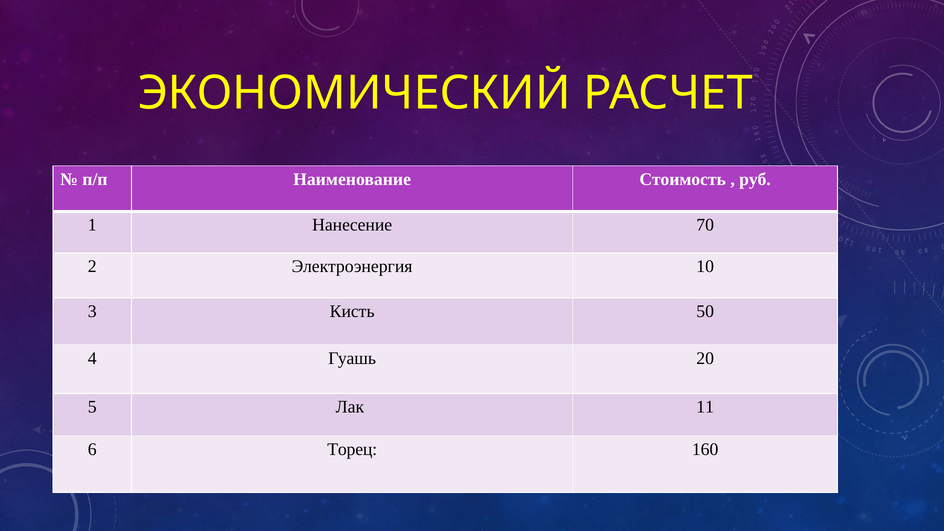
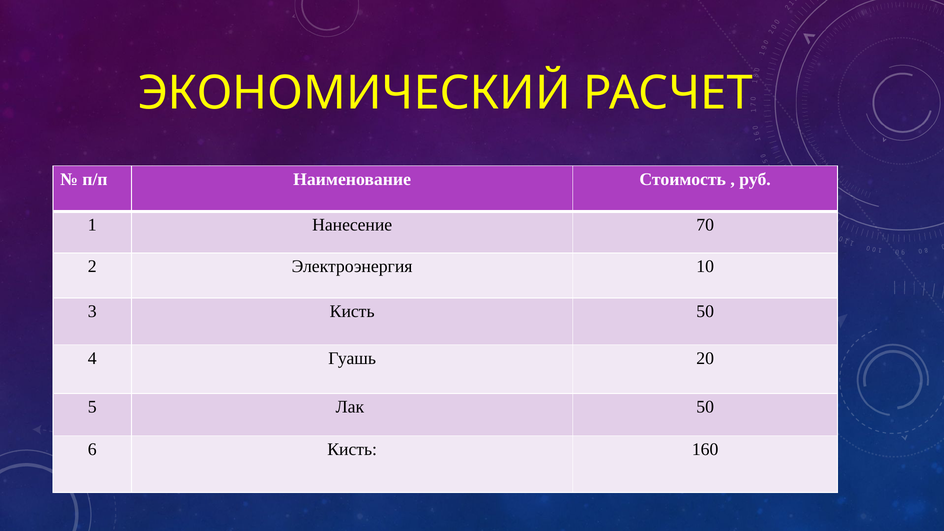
Лак 11: 11 -> 50
6 Торец: Торец -> Кисть
